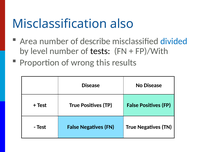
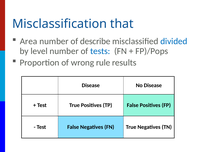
also: also -> that
tests colour: black -> blue
FP)/With: FP)/With -> FP)/Pops
this: this -> rule
